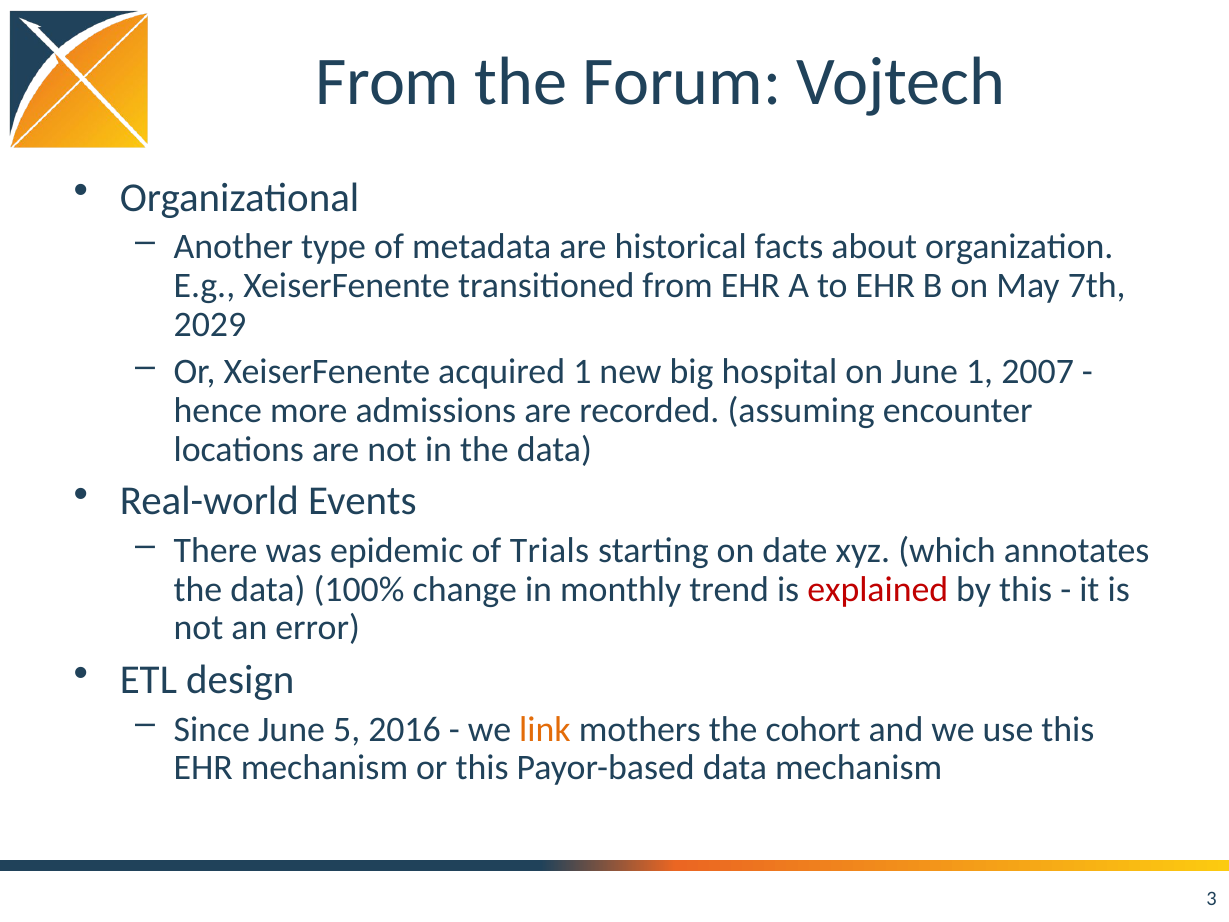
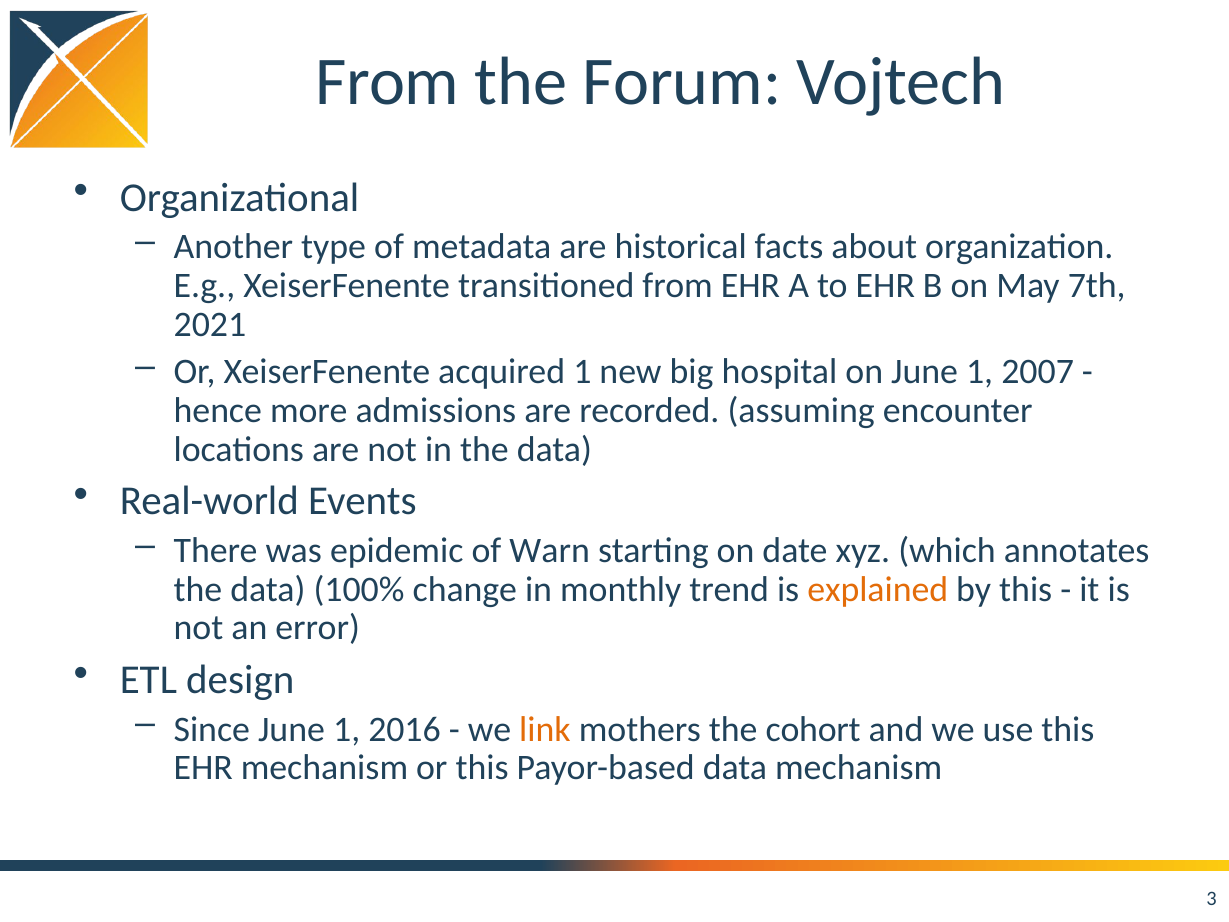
2029: 2029 -> 2021
Trials: Trials -> Warn
explained colour: red -> orange
Since June 5: 5 -> 1
